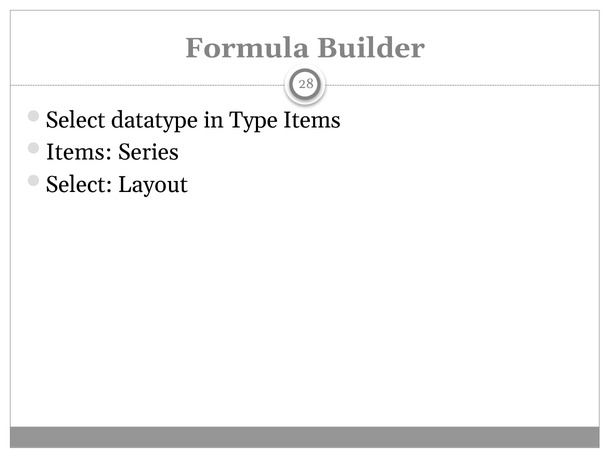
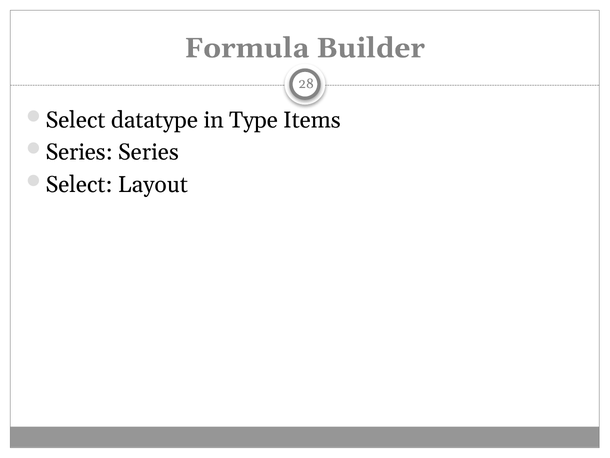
Items at (79, 152): Items -> Series
